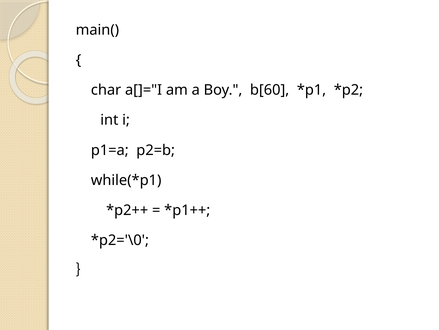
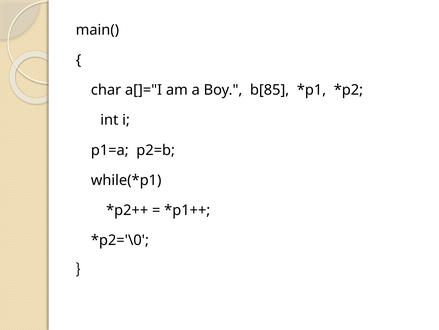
b[60: b[60 -> b[85
